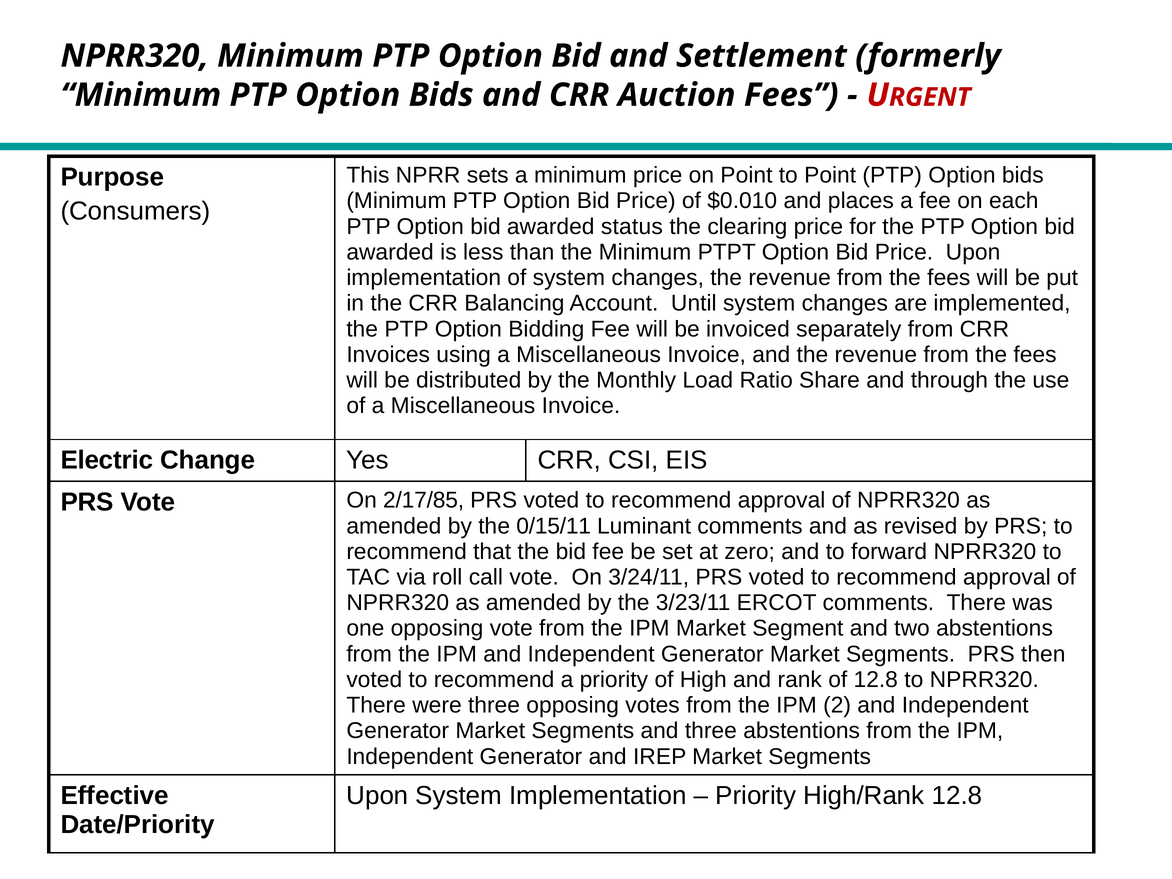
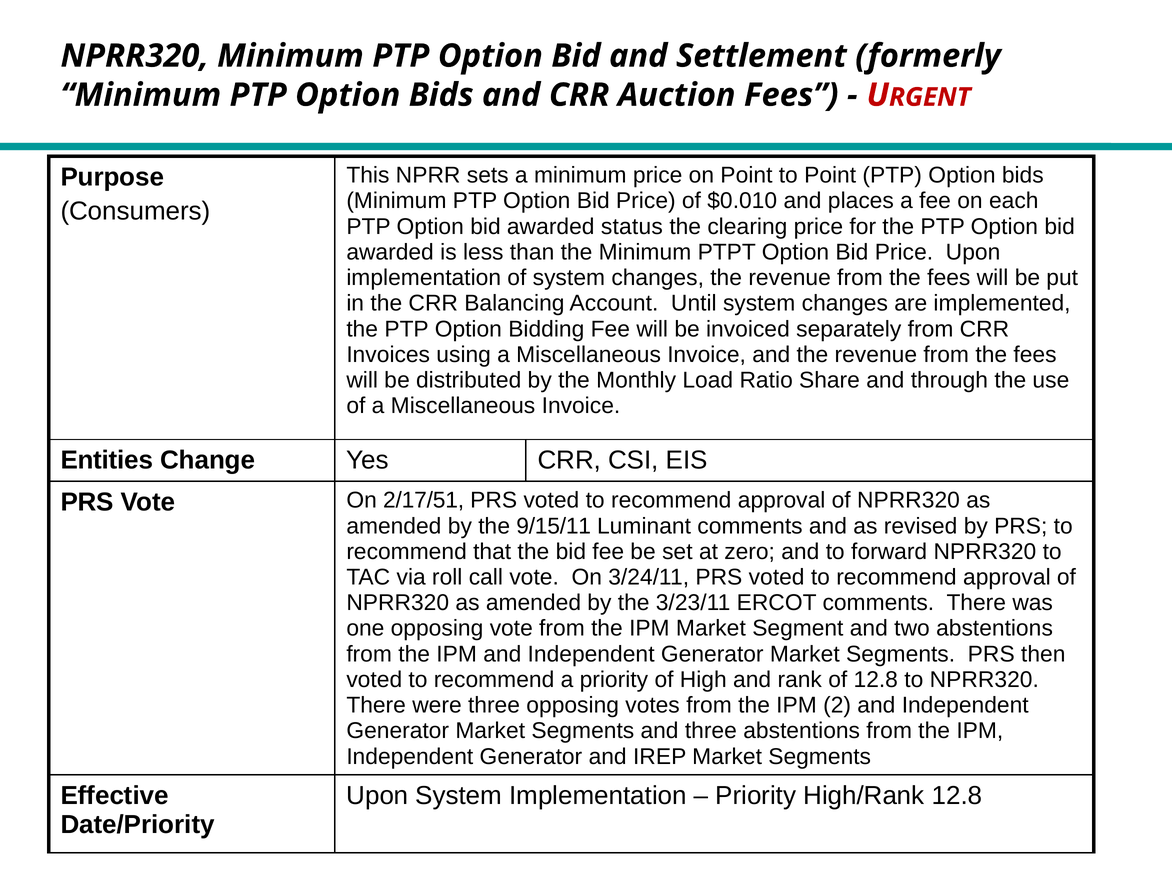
Electric: Electric -> Entities
2/17/85: 2/17/85 -> 2/17/51
0/15/11: 0/15/11 -> 9/15/11
